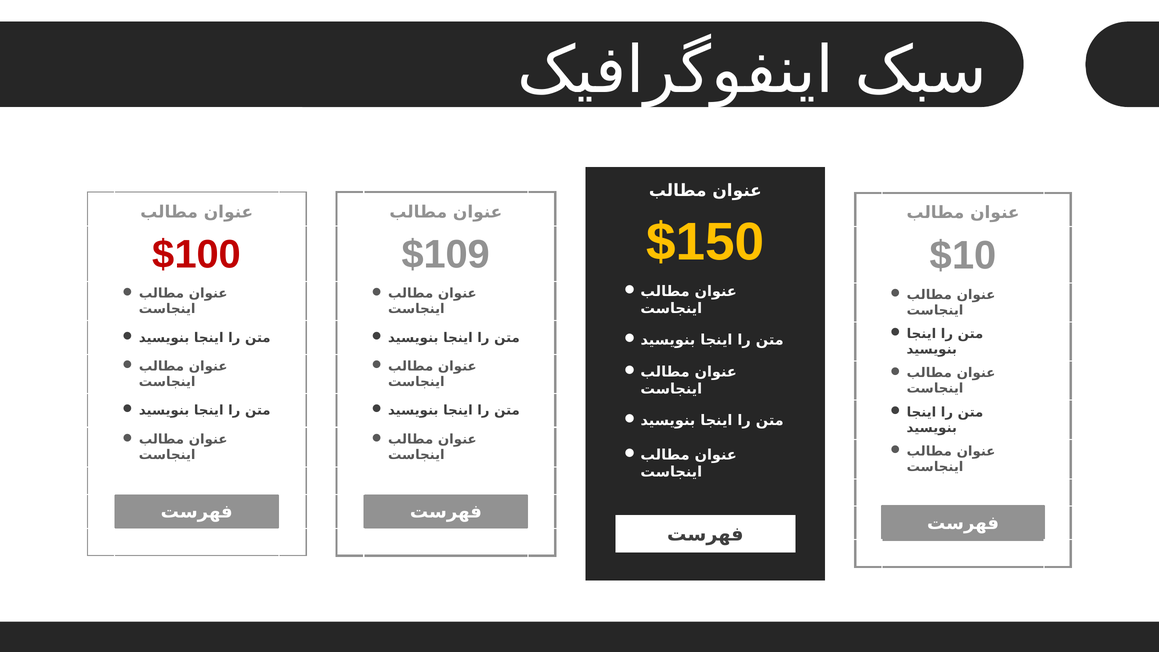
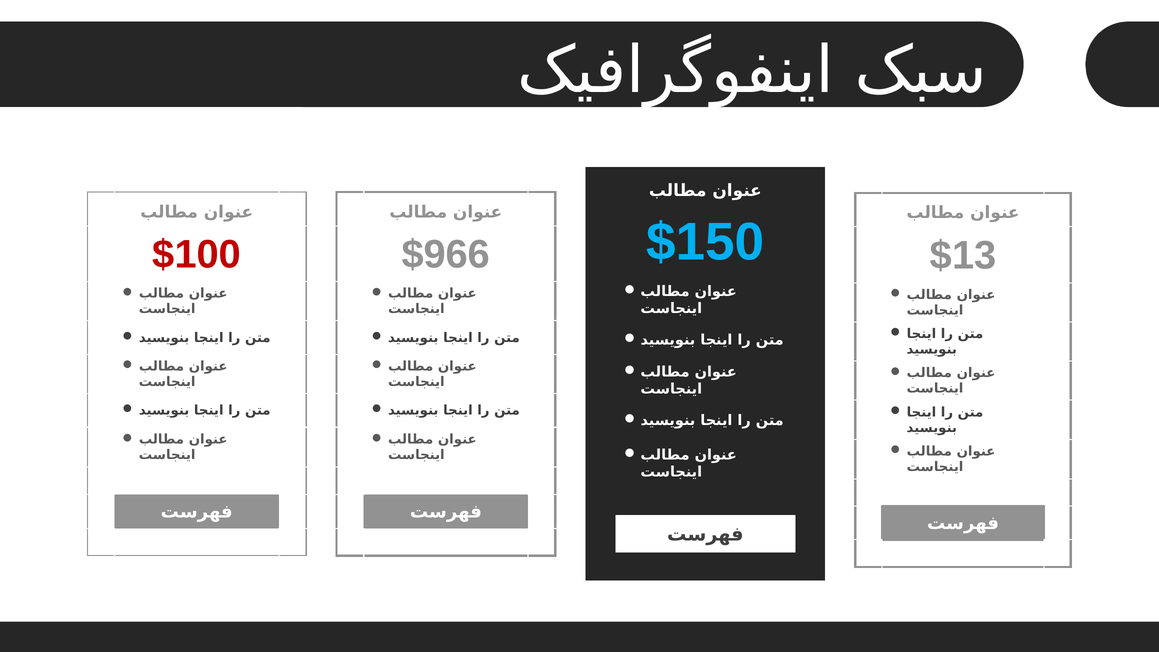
$150 colour: yellow -> light blue
$109: $109 -> $966
$10: $10 -> $13
